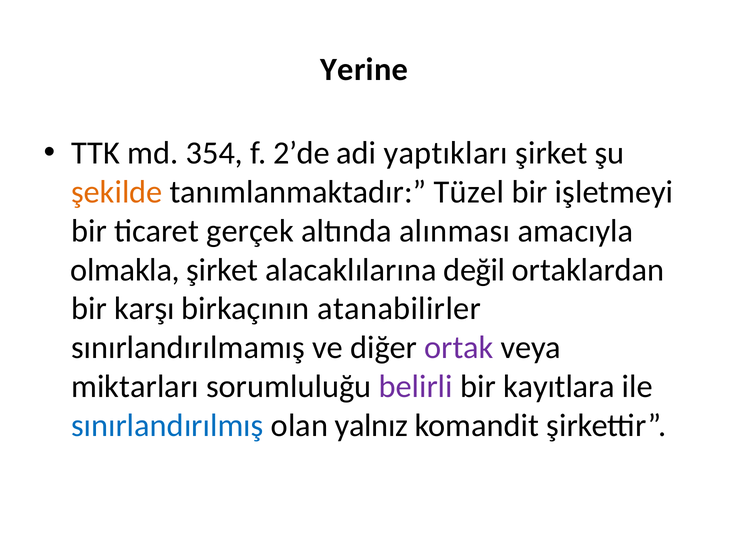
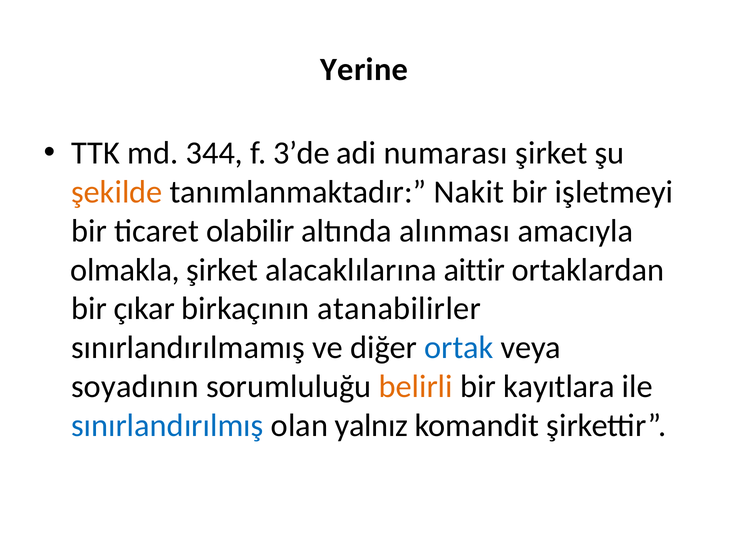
354: 354 -> 344
2’de: 2’de -> 3’de
yaptıkları: yaptıkları -> numarası
Tüzel: Tüzel -> Nakit
gerçek: gerçek -> olabilir
değil: değil -> aittir
karşı: karşı -> çıkar
ortak colour: purple -> blue
miktarları: miktarları -> soyadının
belirli colour: purple -> orange
